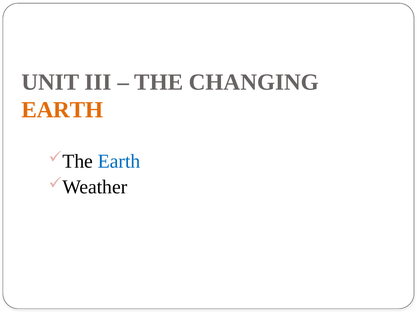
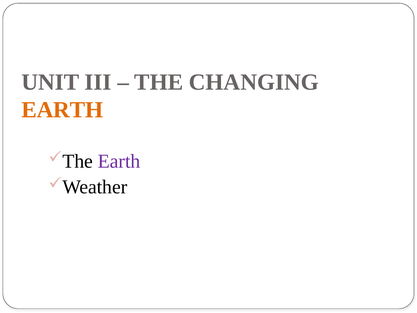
Earth at (119, 161) colour: blue -> purple
